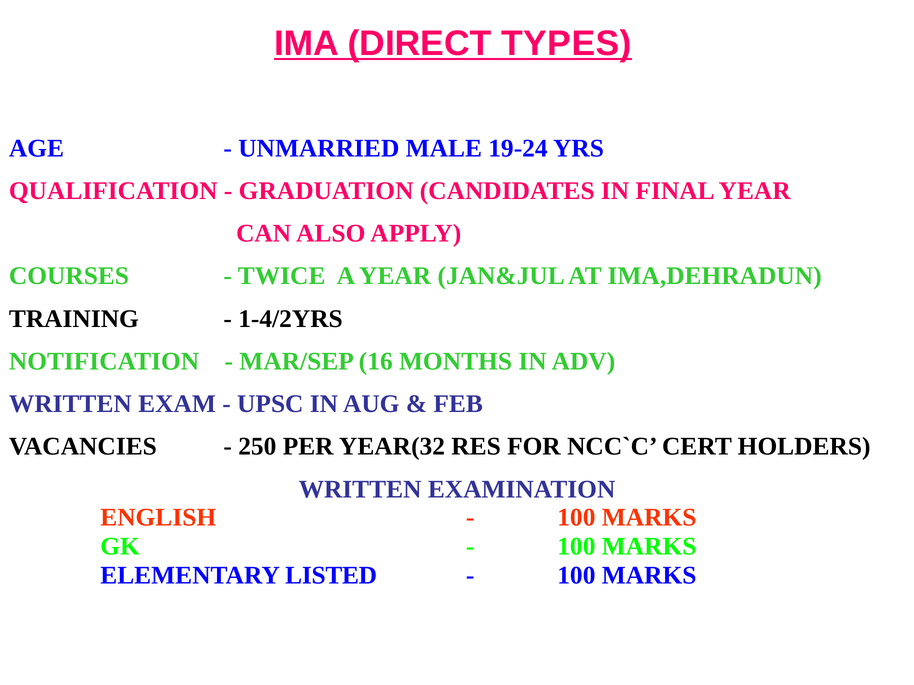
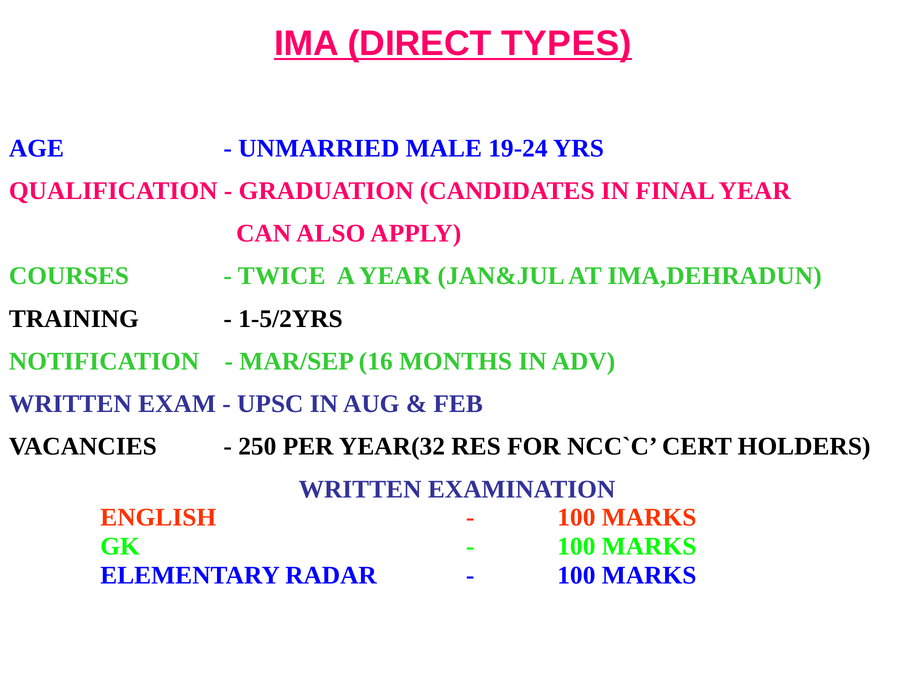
1-4/2YRS: 1-4/2YRS -> 1-5/2YRS
LISTED: LISTED -> RADAR
